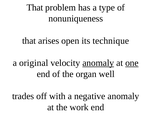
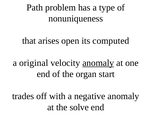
That at (35, 7): That -> Path
technique: technique -> computed
one underline: present -> none
well: well -> start
work: work -> solve
